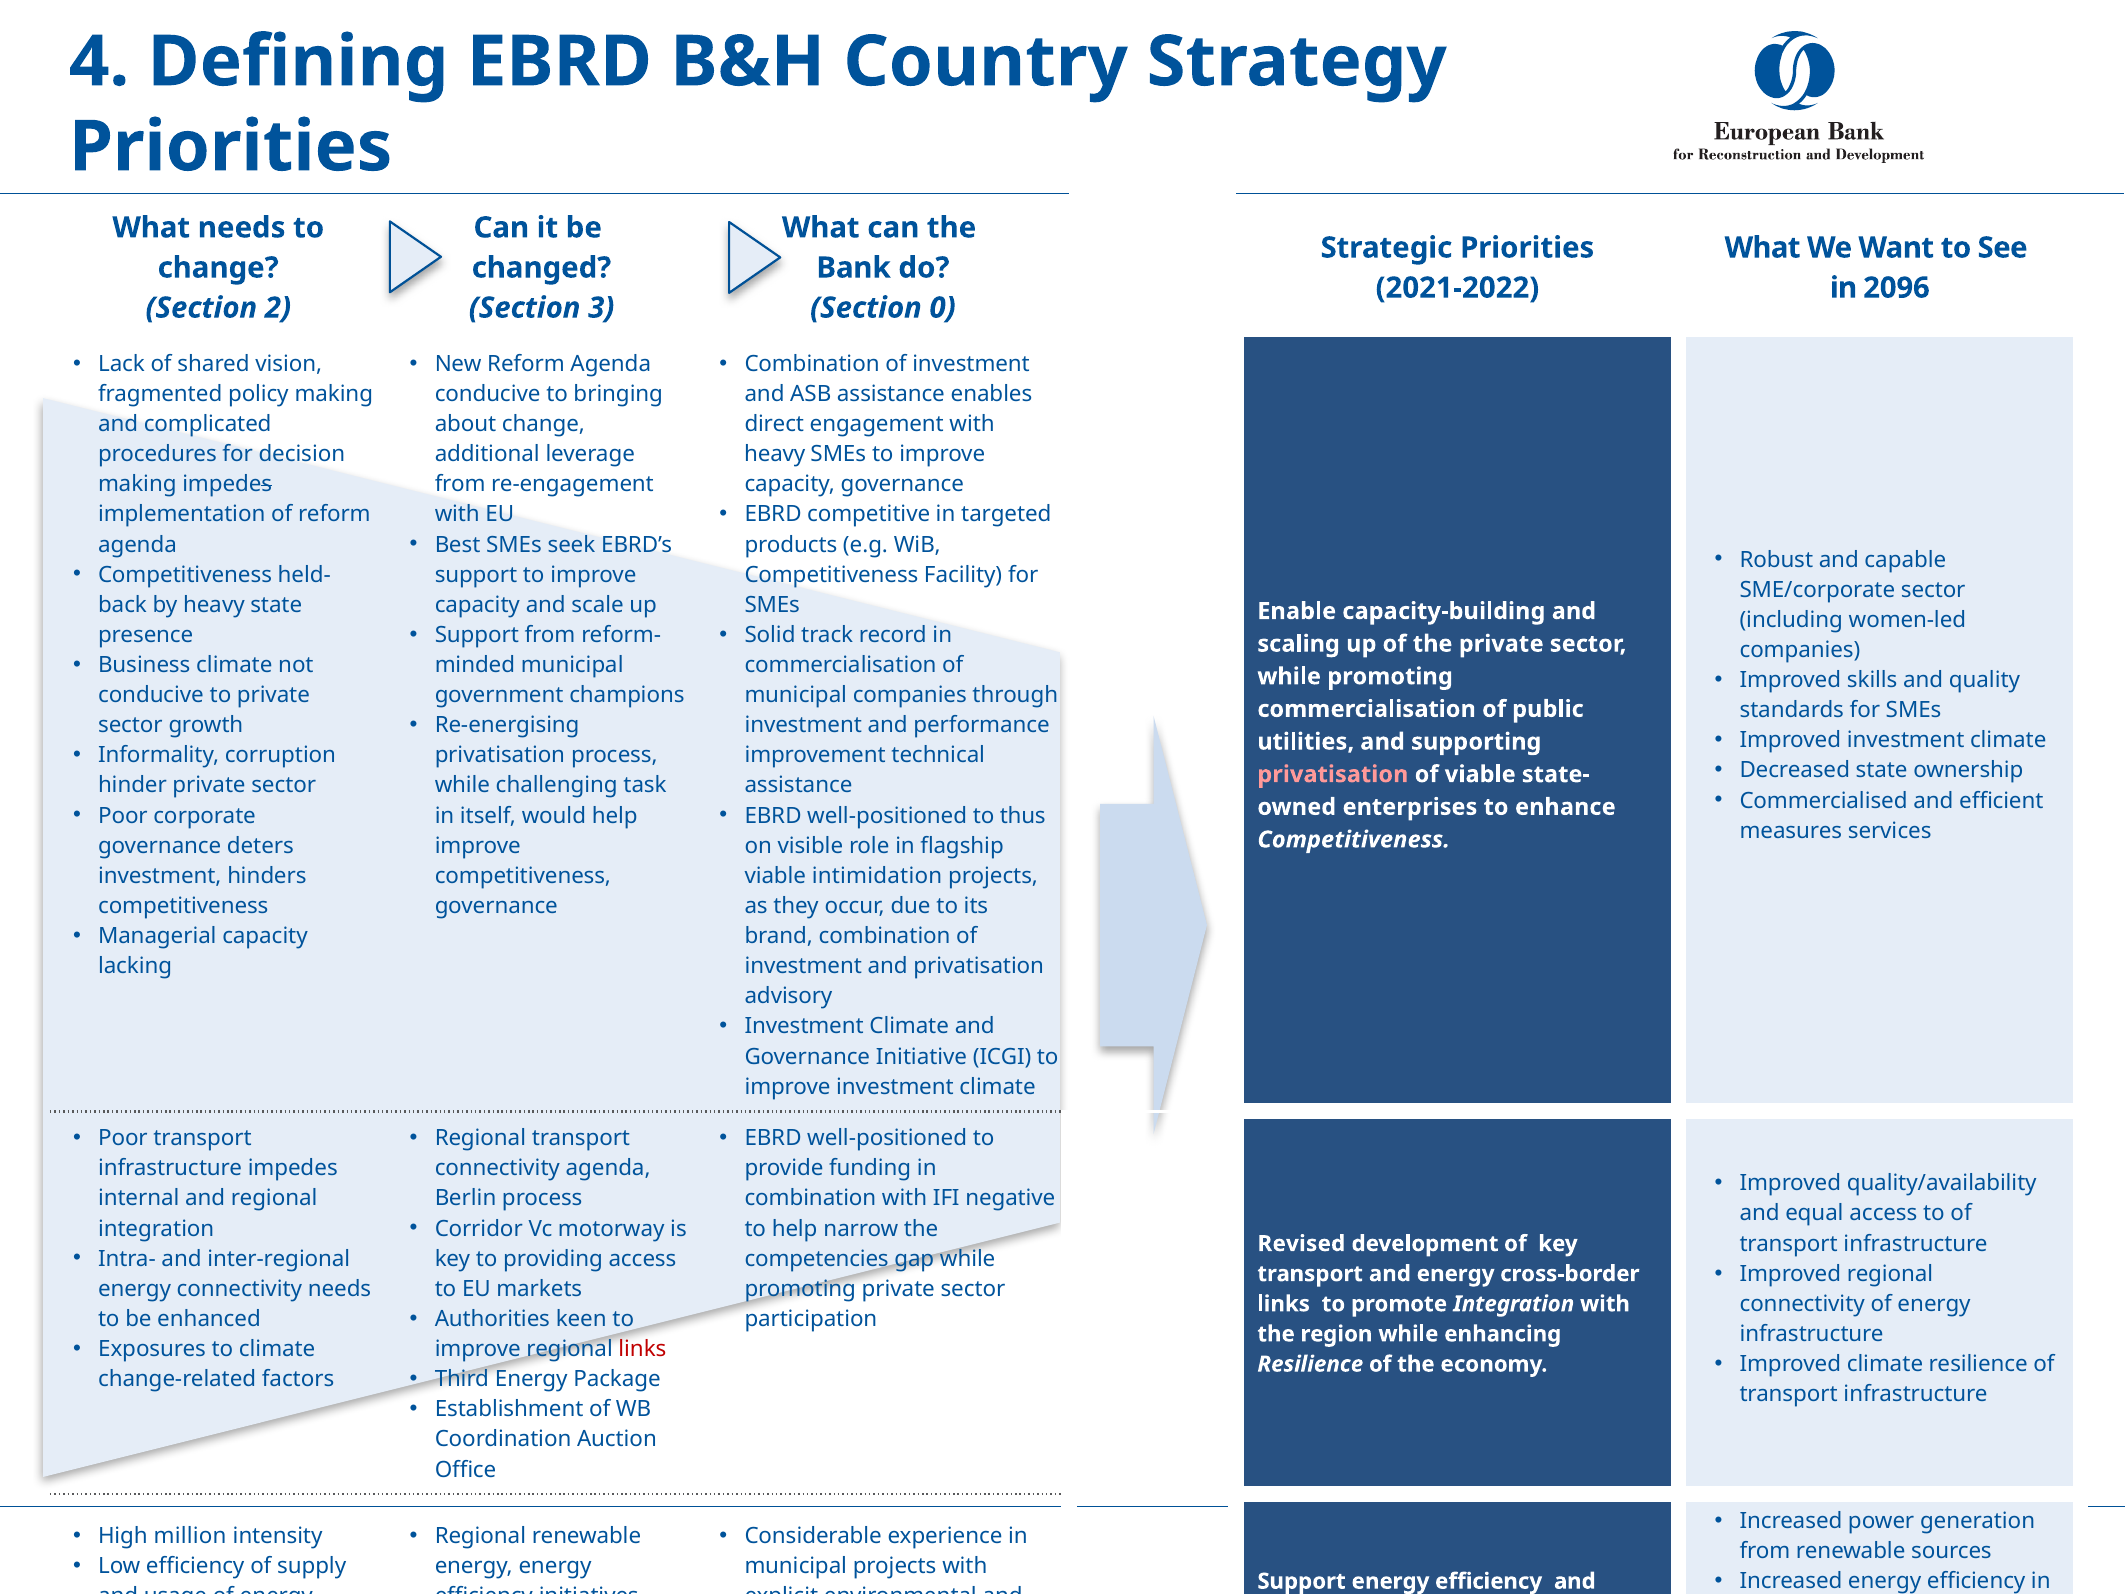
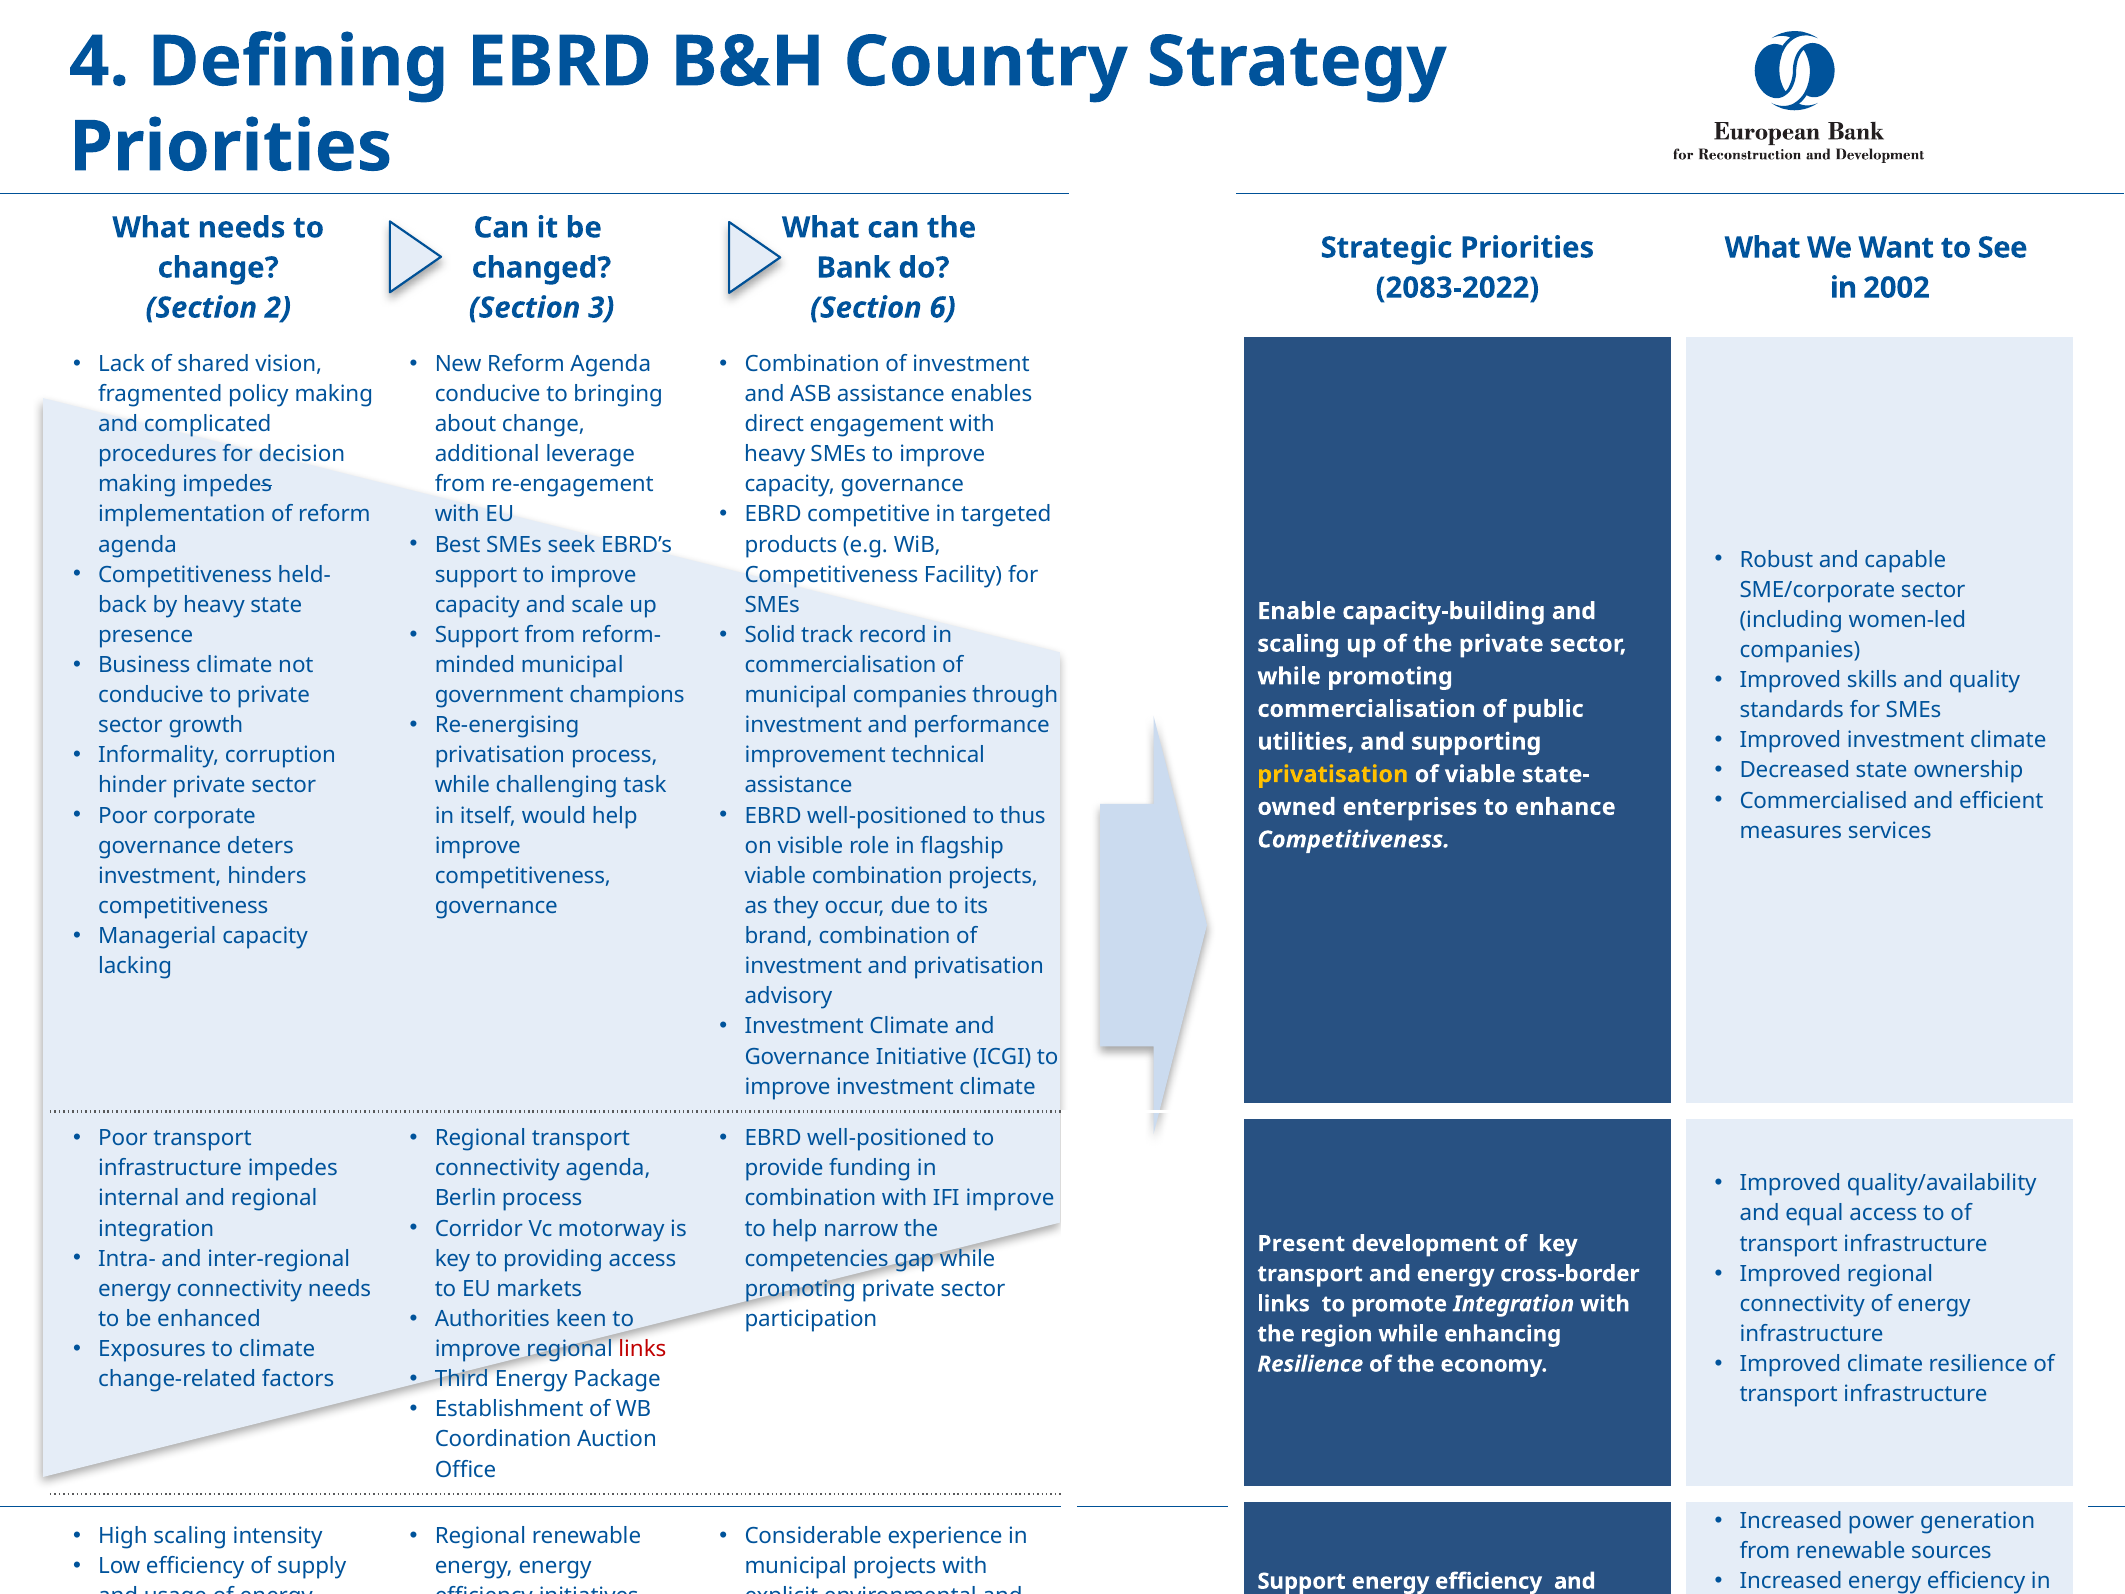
2021-2022: 2021-2022 -> 2083-2022
2096: 2096 -> 2002
0: 0 -> 6
privatisation at (1333, 774) colour: pink -> yellow
viable intimidation: intimidation -> combination
IFI negative: negative -> improve
Revised: Revised -> Present
High million: million -> scaling
